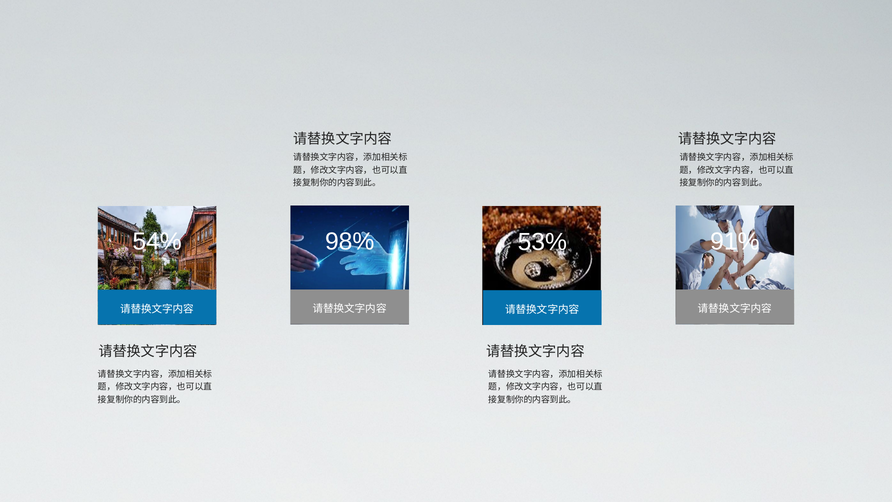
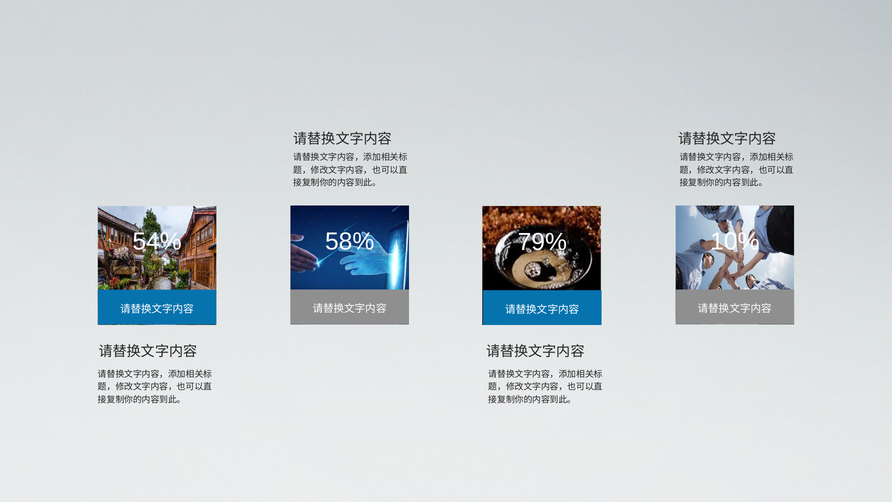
98%: 98% -> 58%
91%: 91% -> 10%
53%: 53% -> 79%
